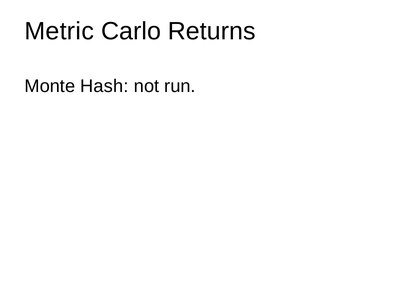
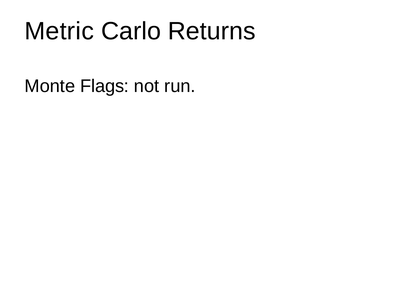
Hash: Hash -> Flags
